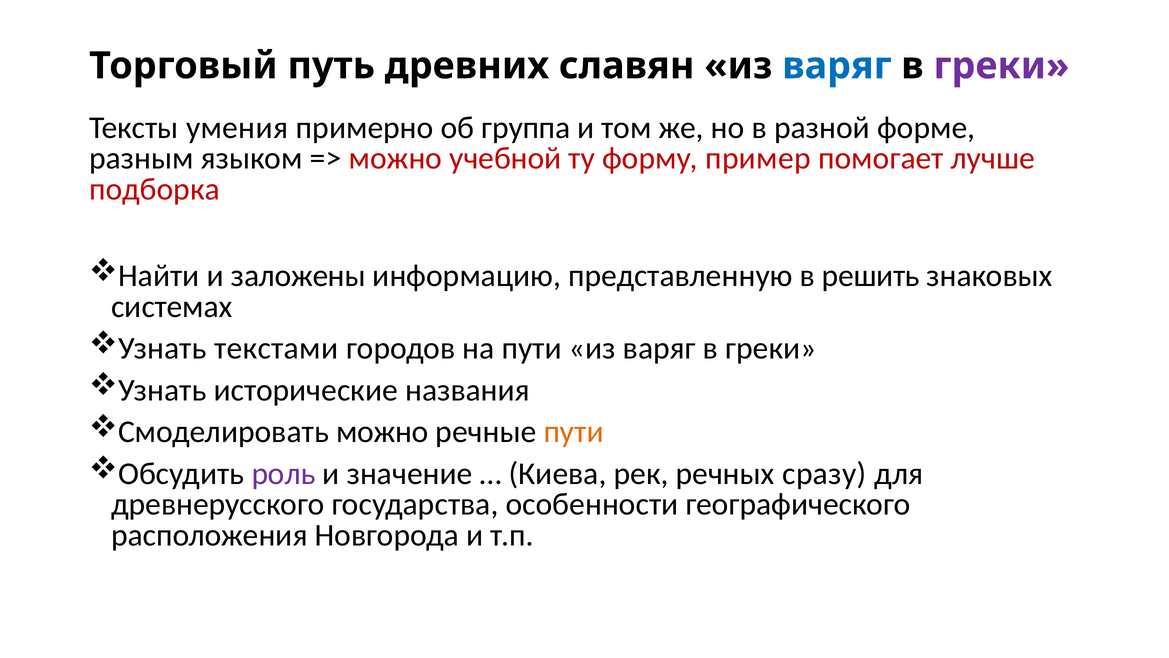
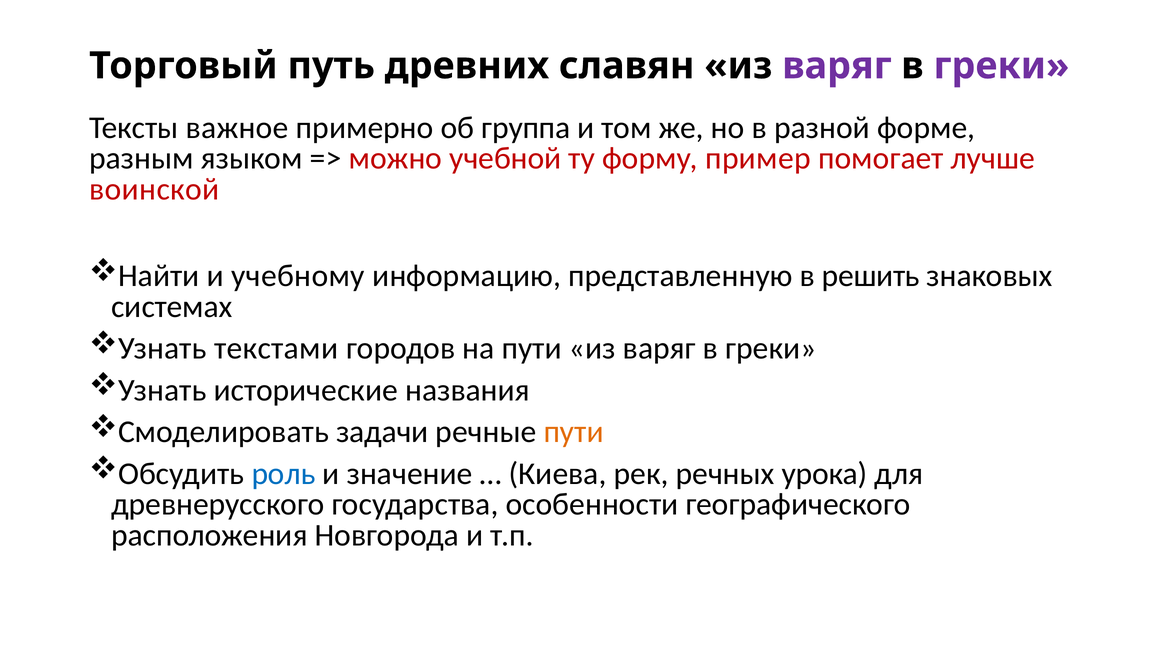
варяг at (837, 66) colour: blue -> purple
умения: умения -> важное
подборка: подборка -> воинской
заложены: заложены -> учебному
Смоделировать можно: можно -> задачи
роль colour: purple -> blue
сразу: сразу -> урока
